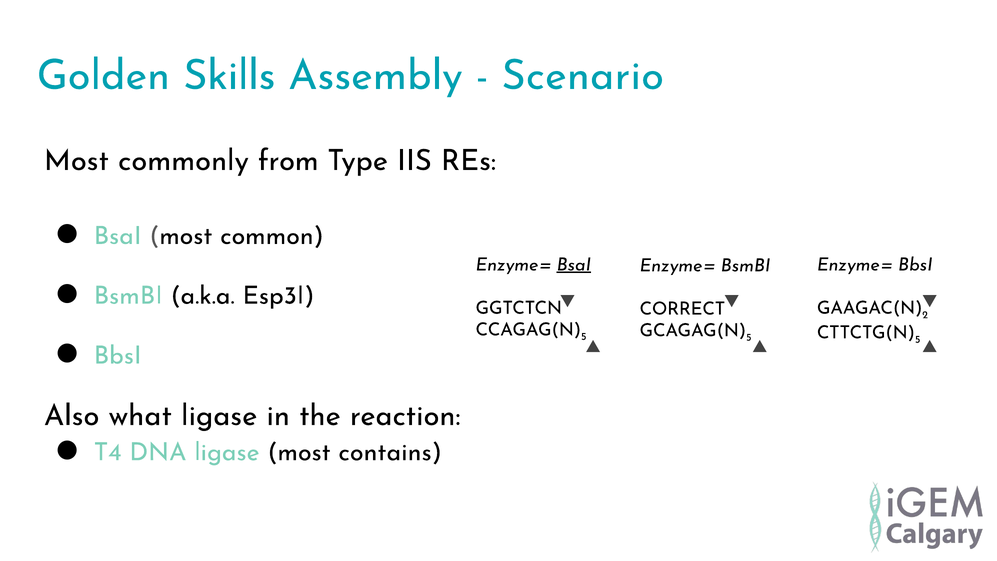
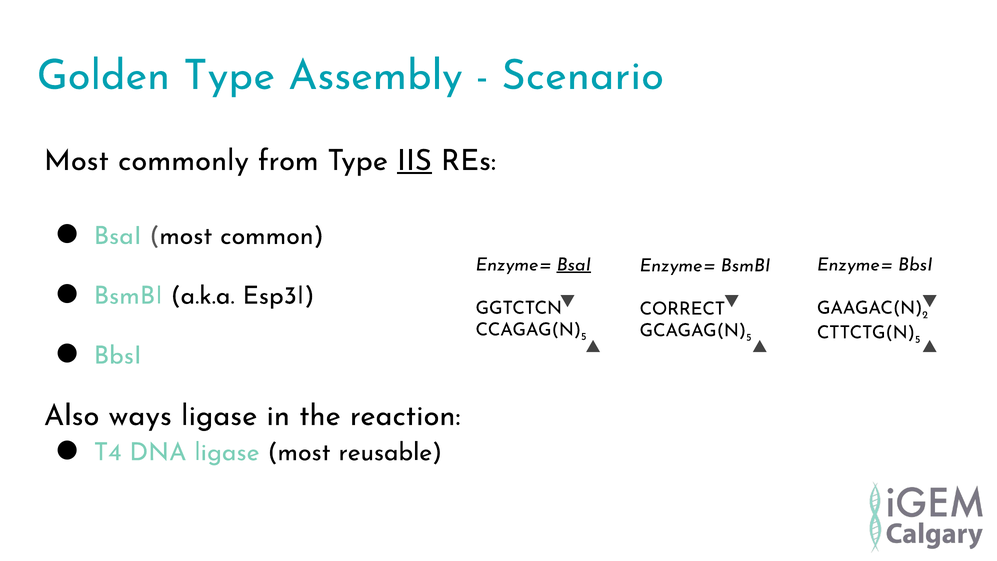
Golden Skills: Skills -> Type
IIS underline: none -> present
what: what -> ways
contains: contains -> reusable
